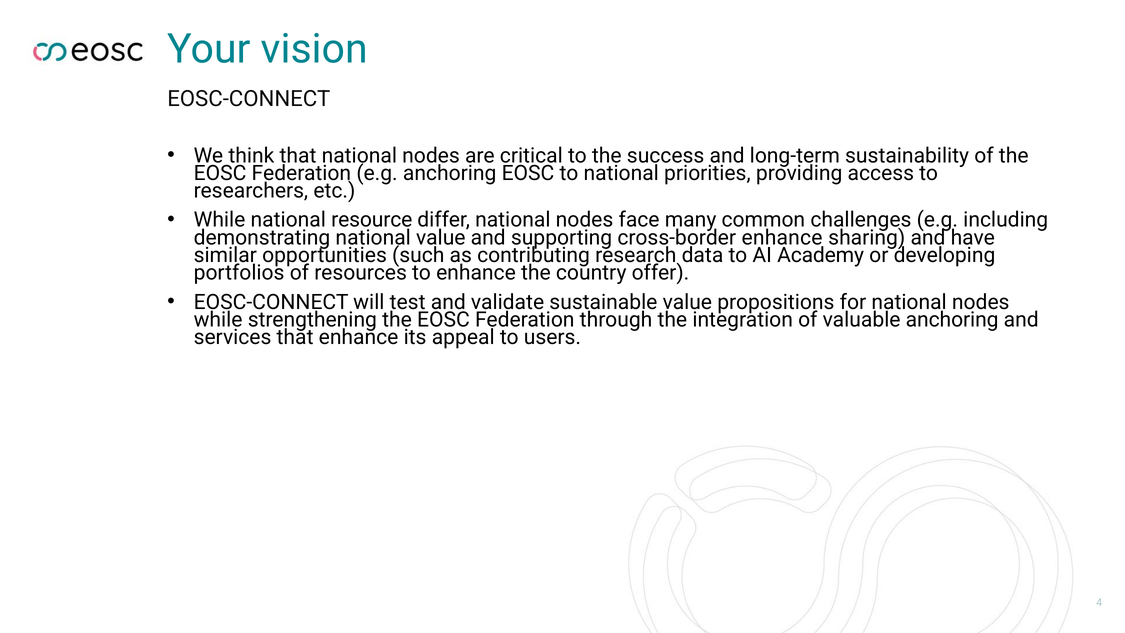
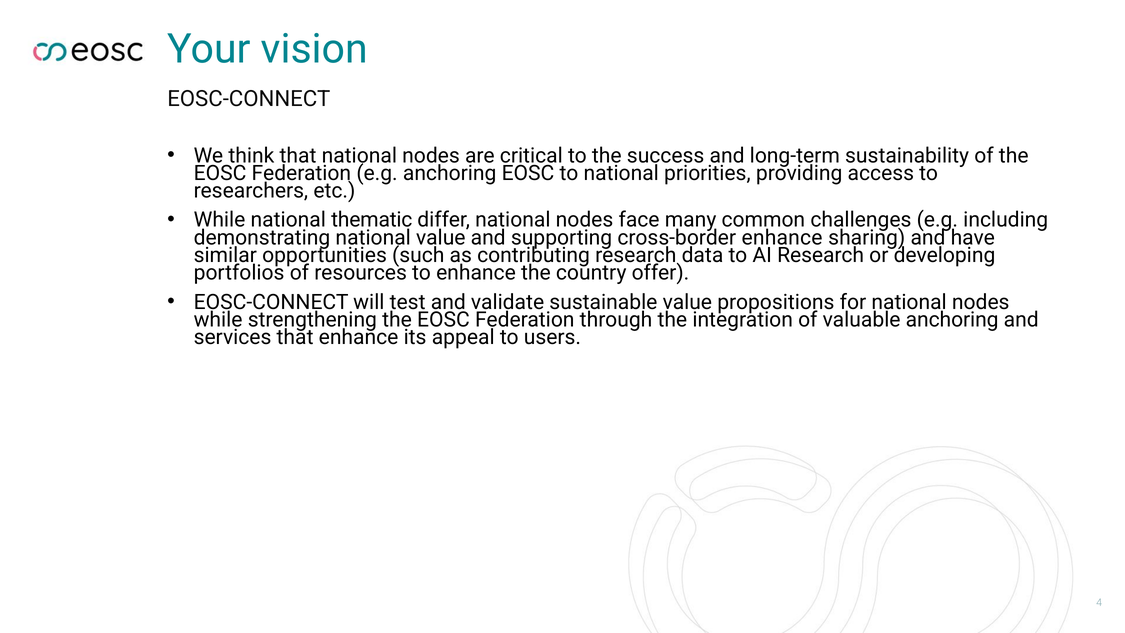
resource: resource -> thematic
AI Academy: Academy -> Research
